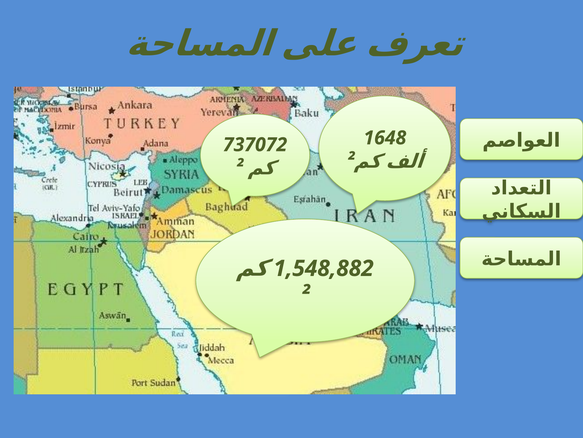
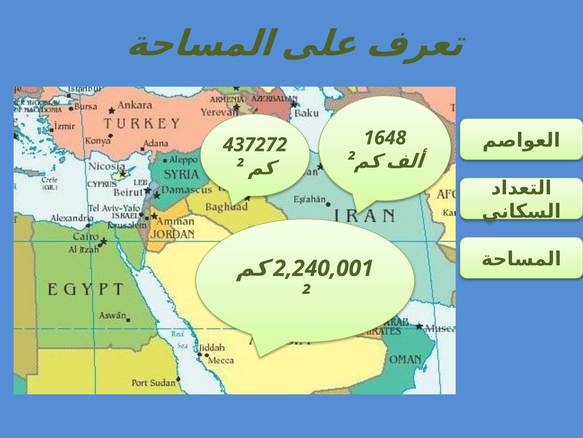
737072: 737072 -> 437272
1,548,882: 1,548,882 -> 2,240,001
